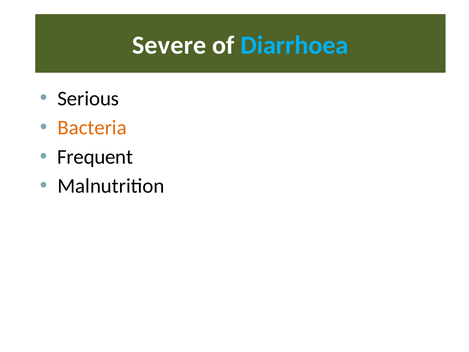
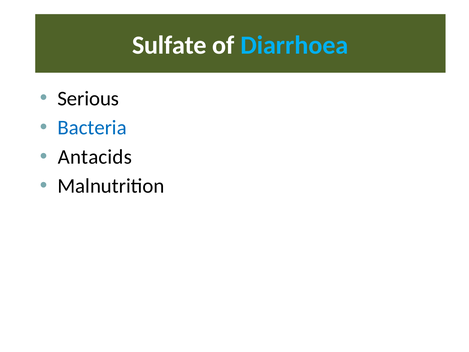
Severe: Severe -> Sulfate
Bacteria colour: orange -> blue
Frequent: Frequent -> Antacids
